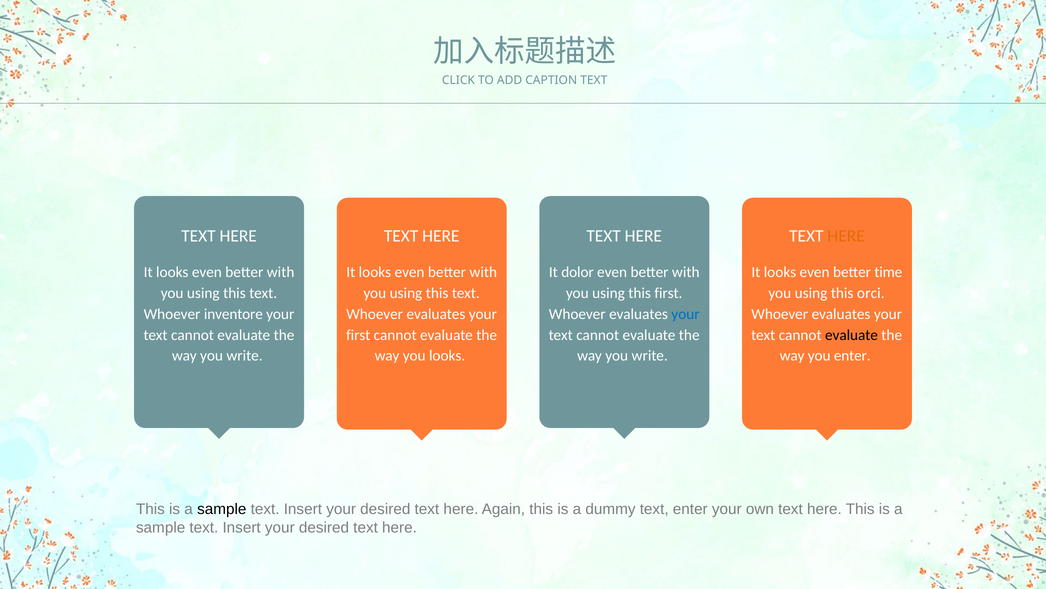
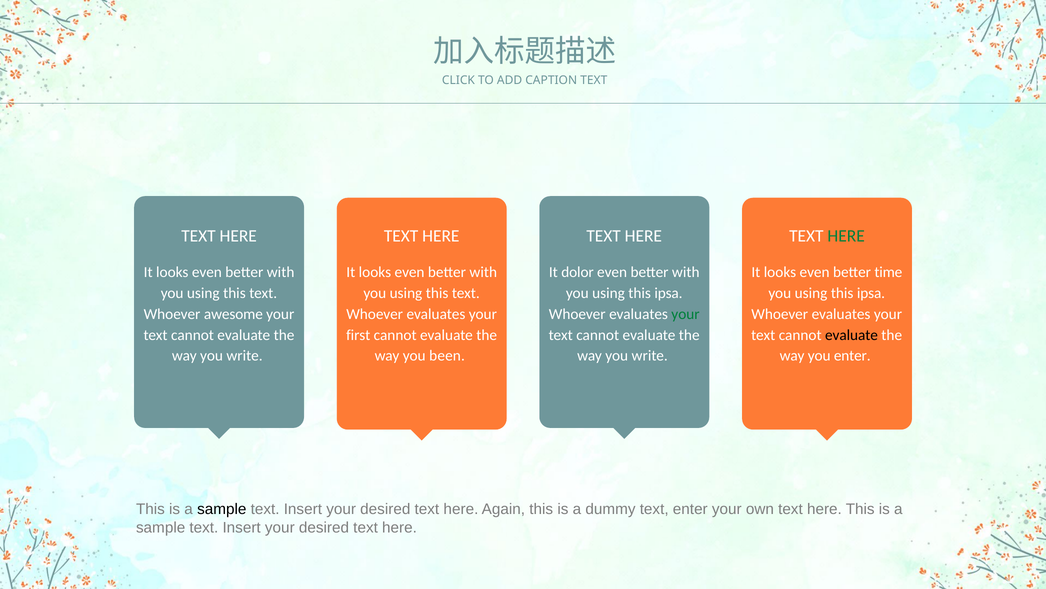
HERE at (846, 236) colour: orange -> green
first at (668, 293): first -> ipsa
orci at (871, 293): orci -> ipsa
inventore: inventore -> awesome
your at (685, 314) colour: blue -> green
you looks: looks -> been
